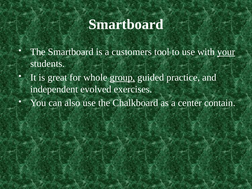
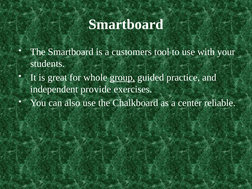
your underline: present -> none
evolved: evolved -> provide
contain: contain -> reliable
